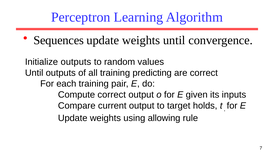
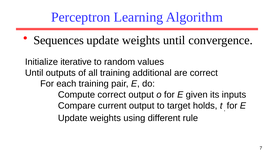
Initialize outputs: outputs -> iterative
predicting: predicting -> additional
allowing: allowing -> different
